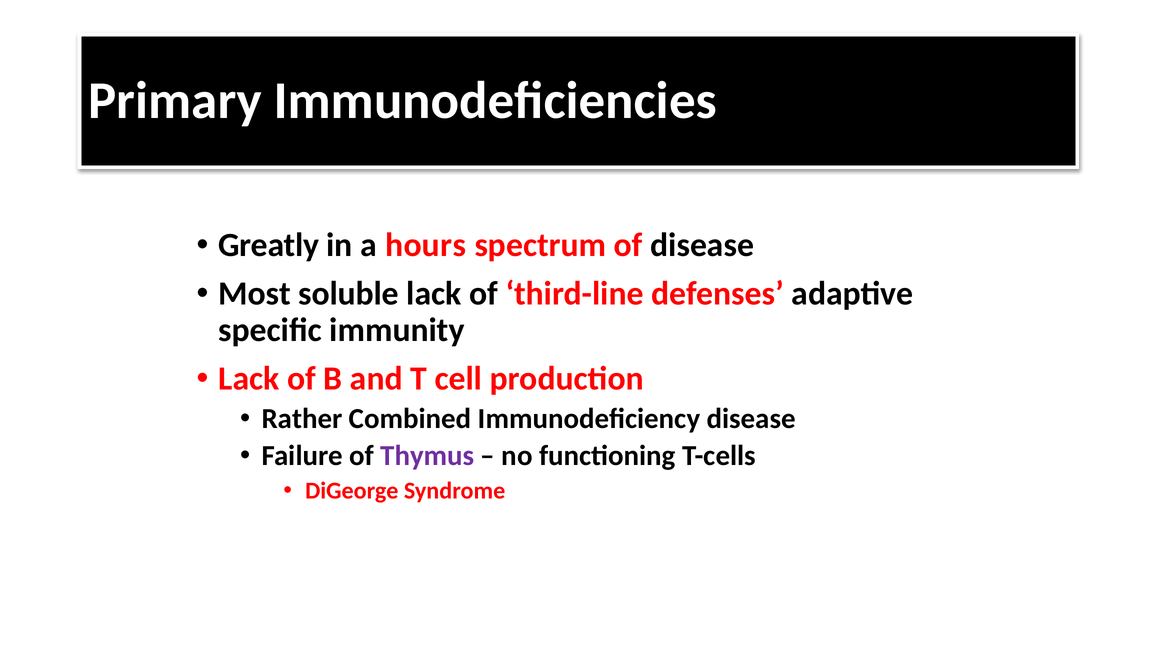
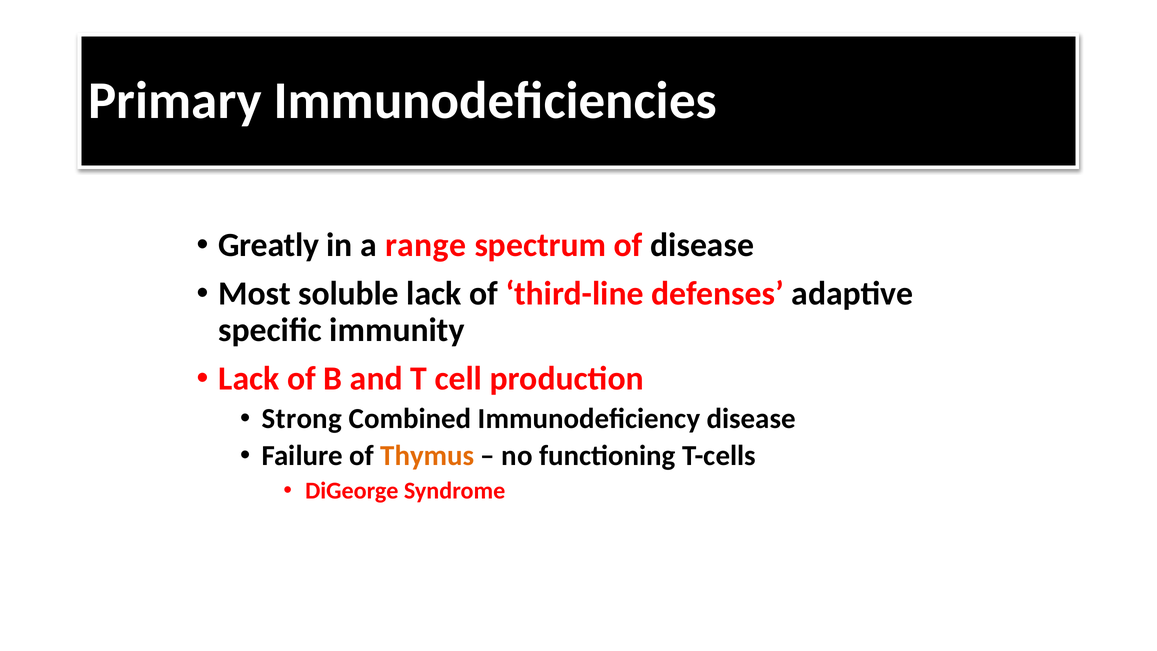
hours: hours -> range
Rather: Rather -> Strong
Thymus colour: purple -> orange
